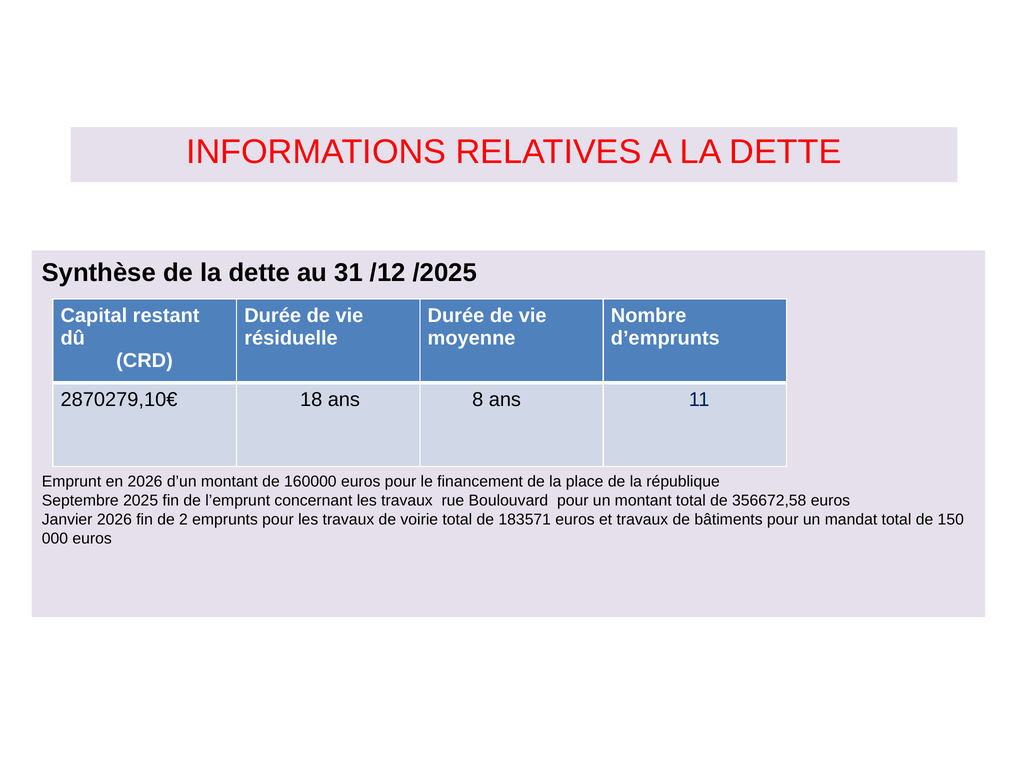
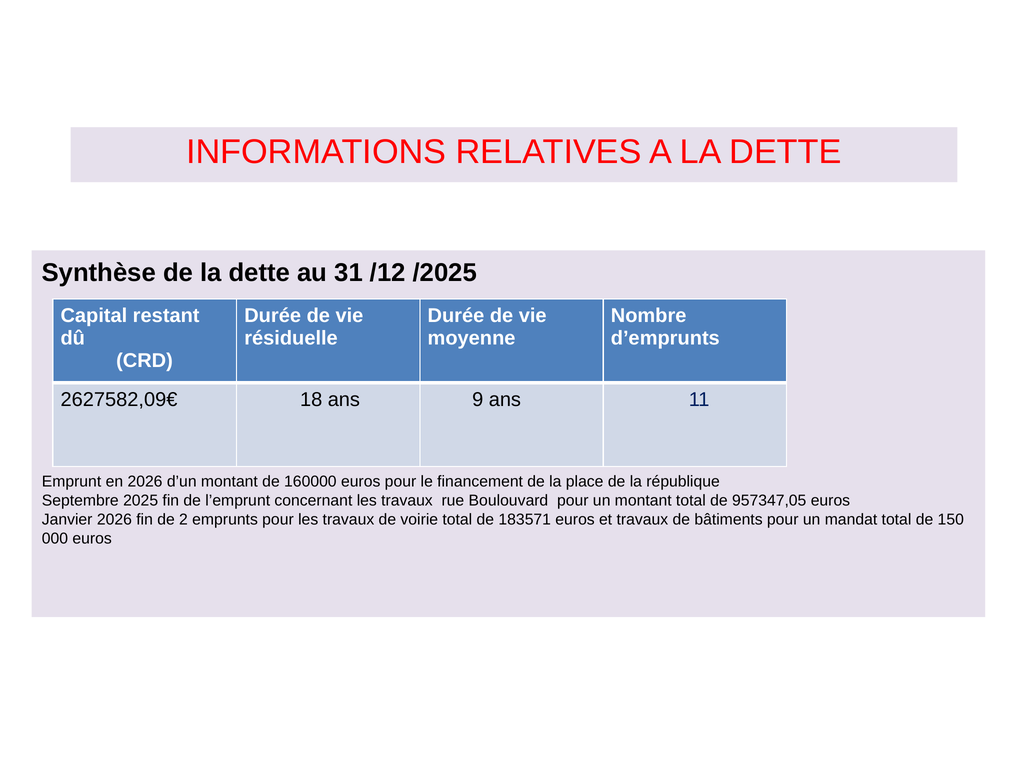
2870279,10€: 2870279,10€ -> 2627582,09€
8: 8 -> 9
356672,58: 356672,58 -> 957347,05
